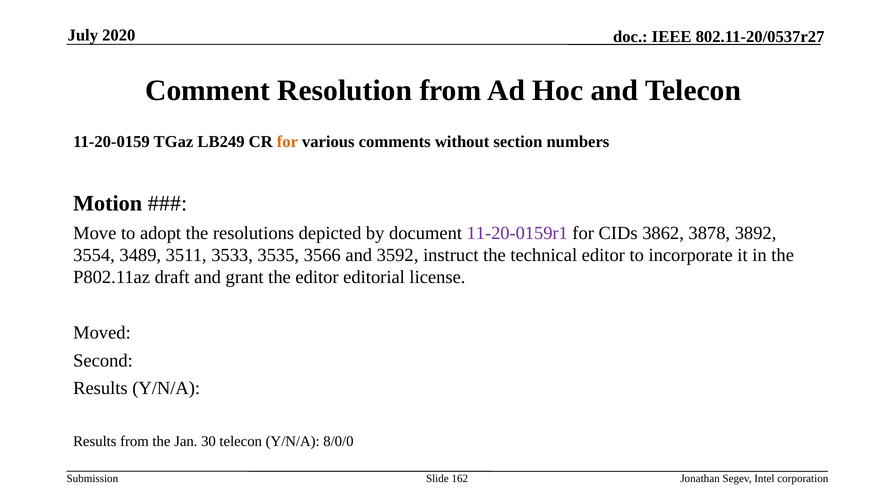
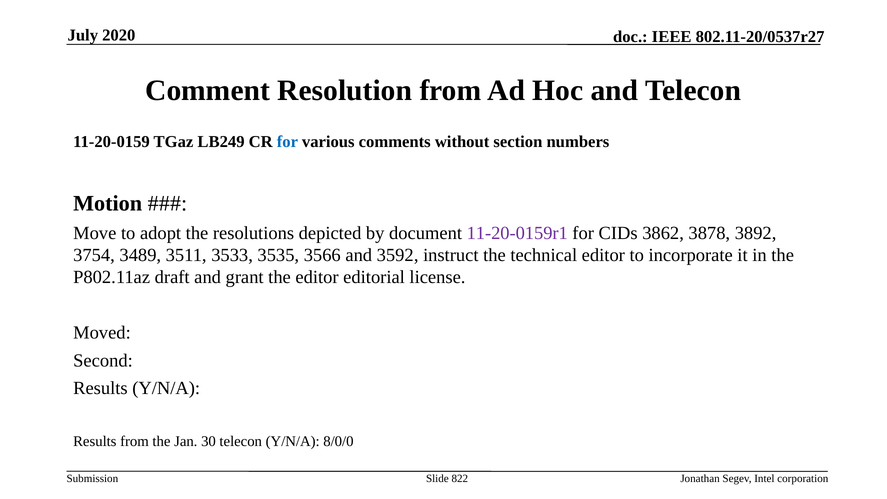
for at (287, 142) colour: orange -> blue
3554: 3554 -> 3754
162: 162 -> 822
